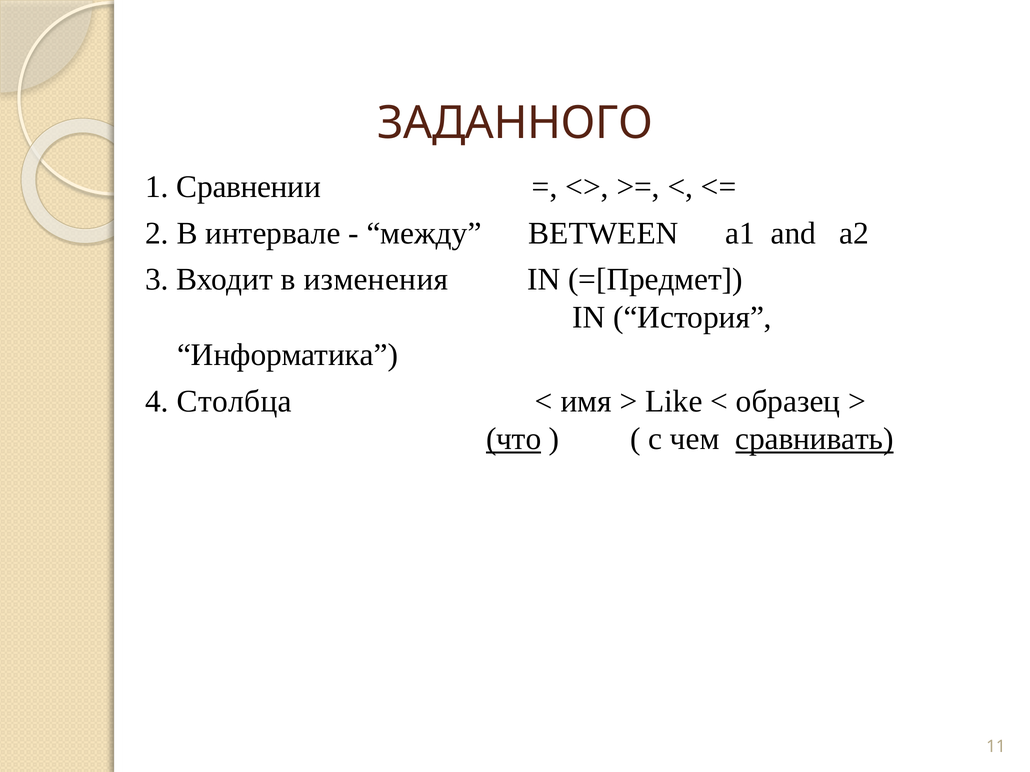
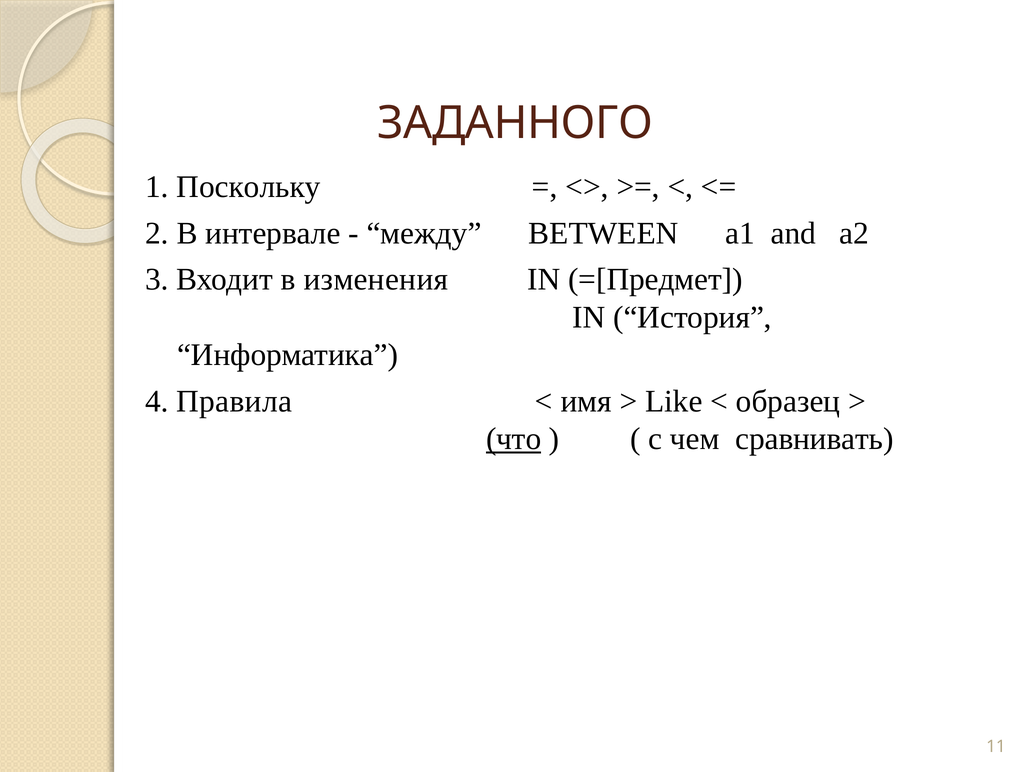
Сравнении: Сравнении -> Поскольку
Столбца: Столбца -> Правила
сравнивать underline: present -> none
